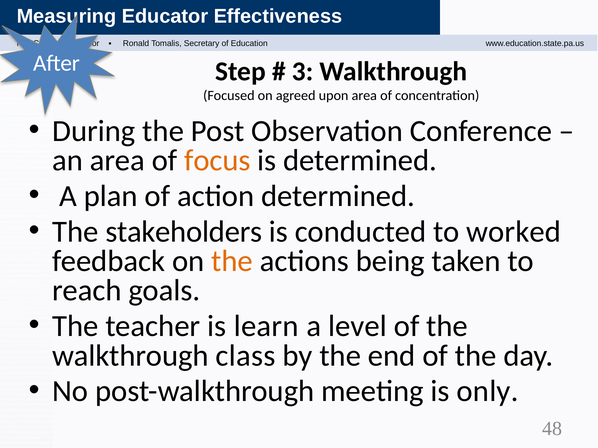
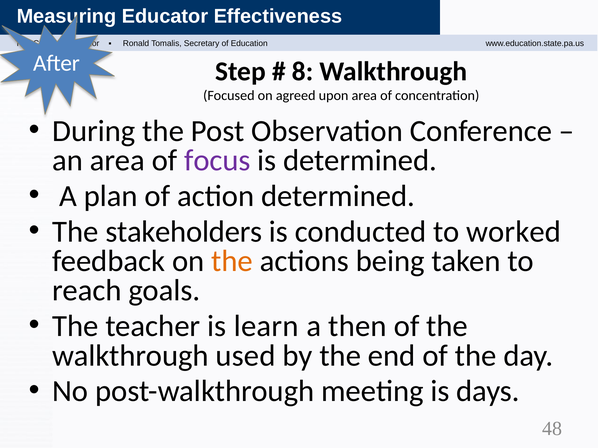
3: 3 -> 8
focus colour: orange -> purple
level: level -> then
class: class -> used
only: only -> days
